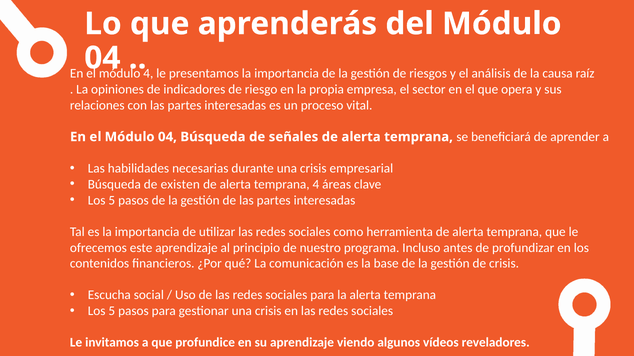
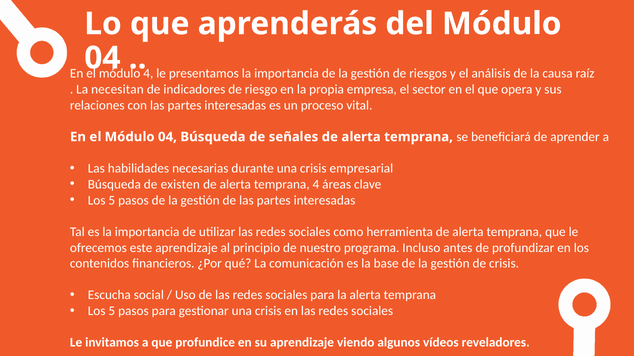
opiniones: opiniones -> necesitan
